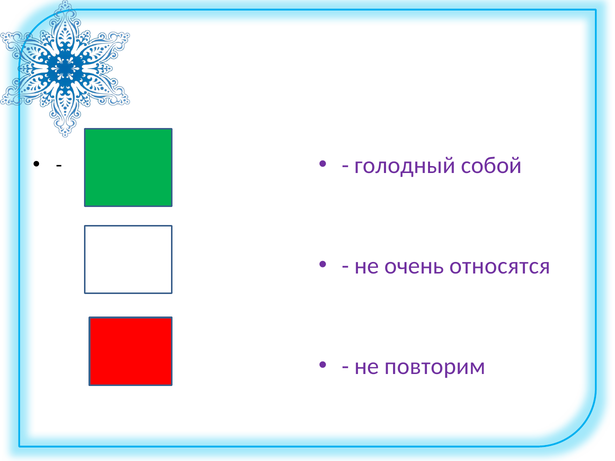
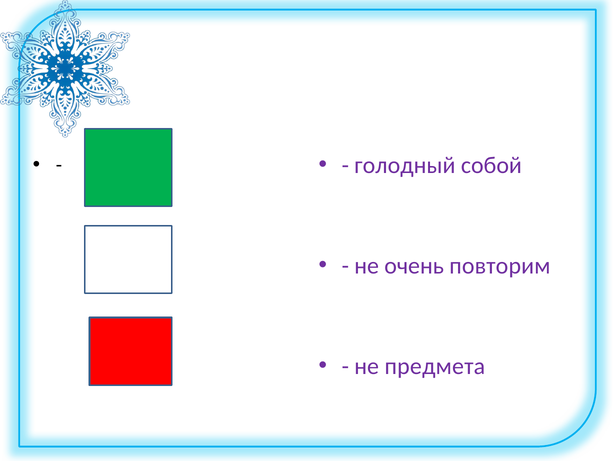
относятся: относятся -> повторим
повторим: повторим -> предмета
